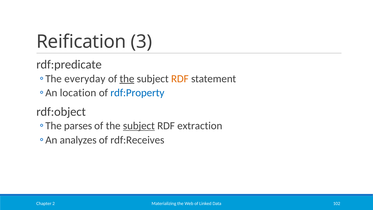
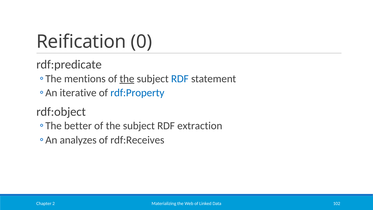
3: 3 -> 0
everyday: everyday -> mentions
RDF at (180, 79) colour: orange -> blue
location: location -> iterative
parses: parses -> better
subject at (139, 126) underline: present -> none
